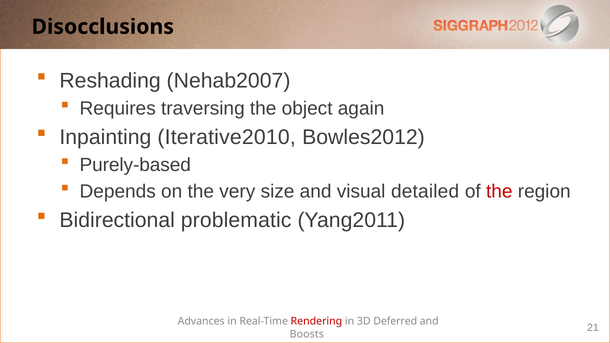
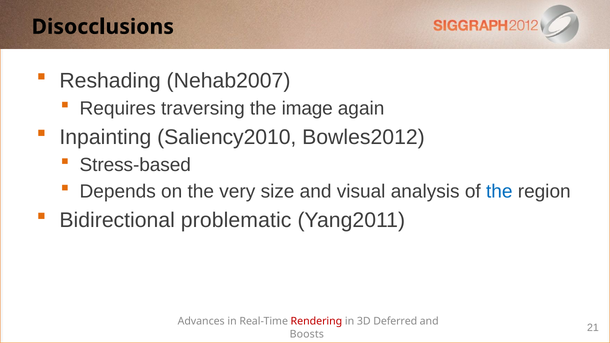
object: object -> image
Iterative2010: Iterative2010 -> Saliency2010
Purely-based: Purely-based -> Stress-based
detailed: detailed -> analysis
the at (499, 192) colour: red -> blue
